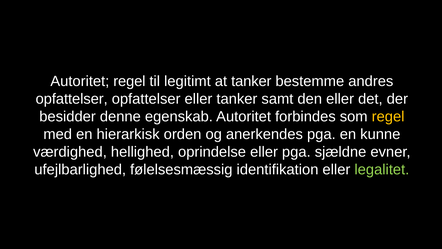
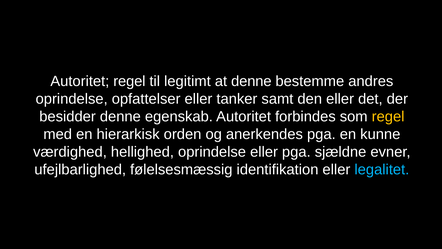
at tanker: tanker -> denne
opfattelser at (72, 99): opfattelser -> oprindelse
legalitet colour: light green -> light blue
